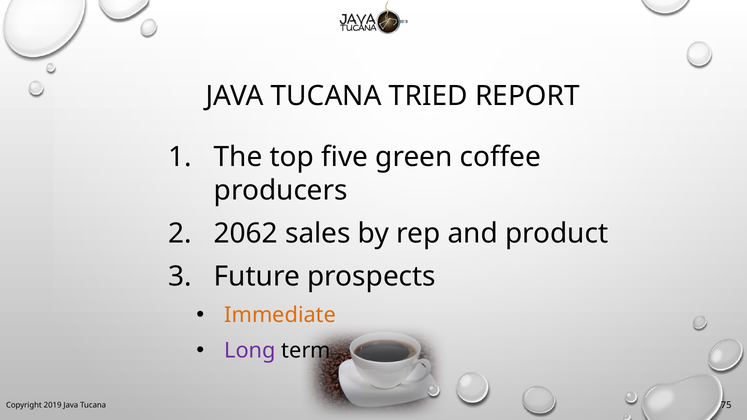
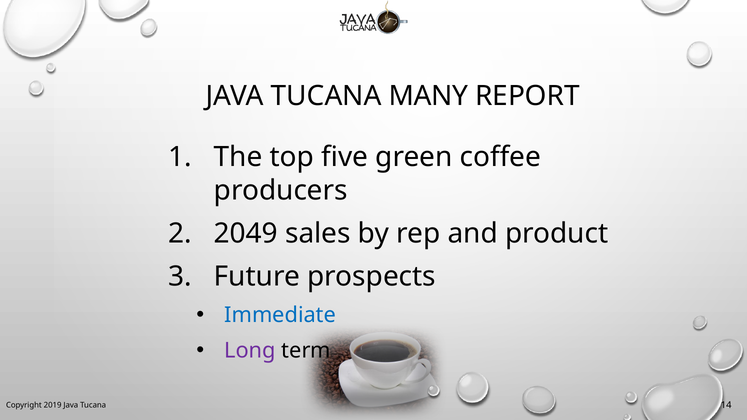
TRIED: TRIED -> MANY
2062: 2062 -> 2049
Immediate colour: orange -> blue
75: 75 -> 14
